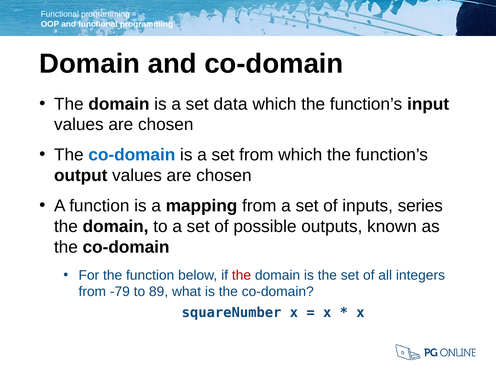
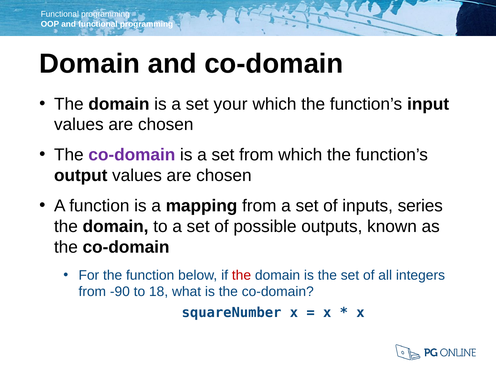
data: data -> your
co-domain at (132, 155) colour: blue -> purple
-79: -79 -> -90
89: 89 -> 18
